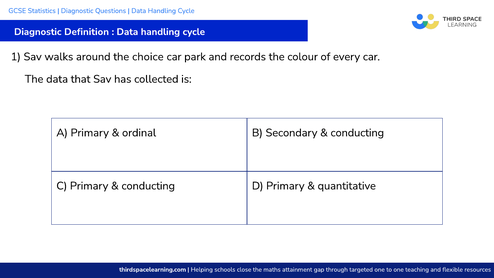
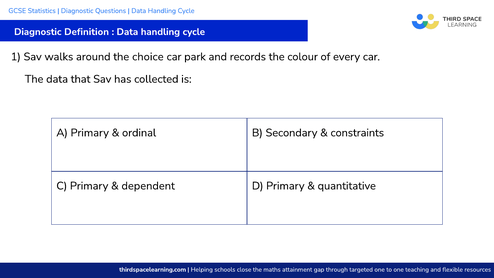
conducting at (357, 133): conducting -> constraints
conducting at (148, 186): conducting -> dependent
